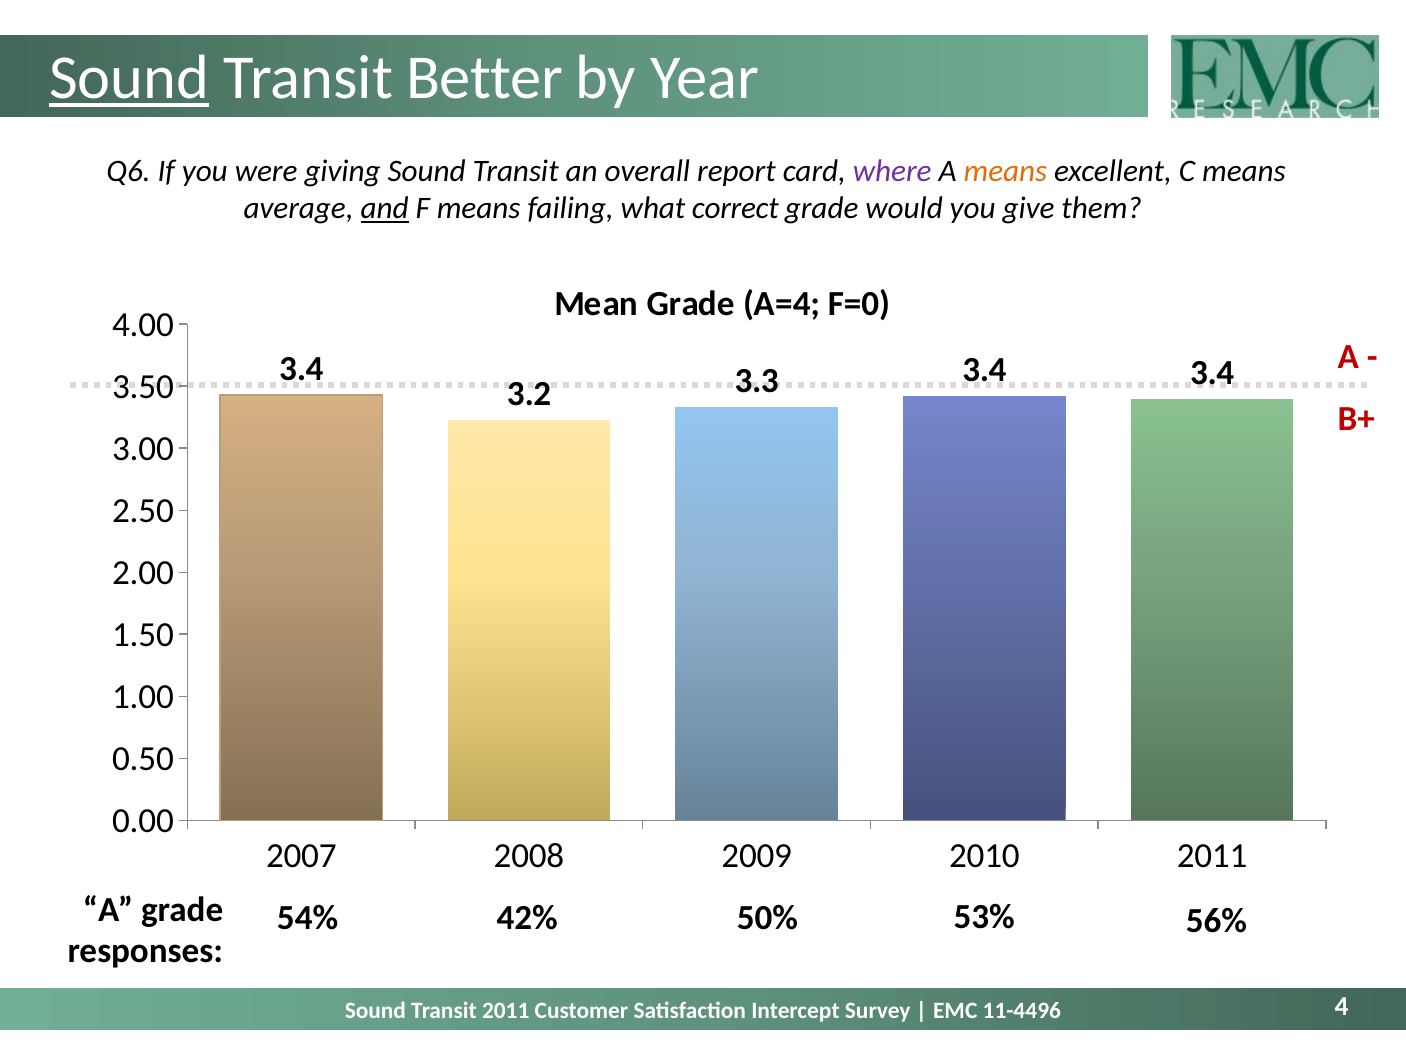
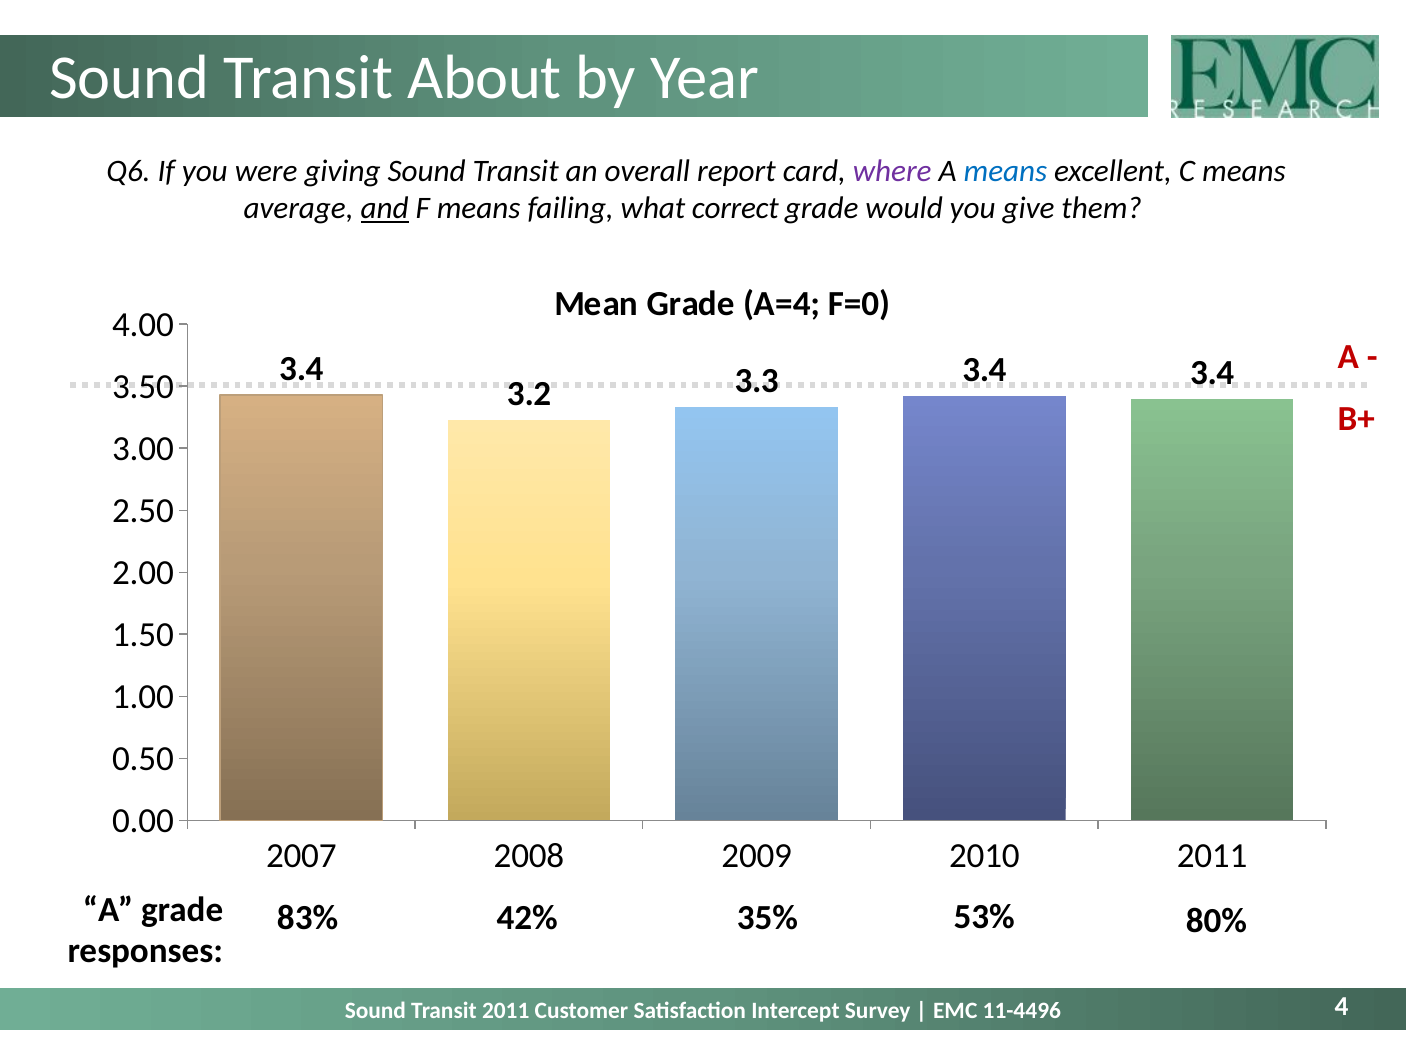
Sound at (129, 78) underline: present -> none
Better: Better -> About
means at (1005, 171) colour: orange -> blue
54%: 54% -> 83%
50%: 50% -> 35%
56%: 56% -> 80%
